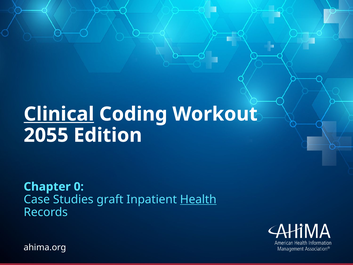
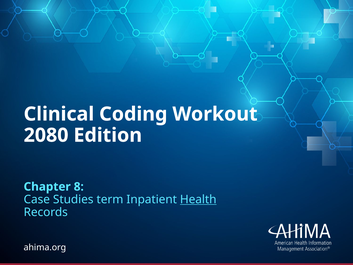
Clinical underline: present -> none
2055: 2055 -> 2080
0: 0 -> 8
graft: graft -> term
